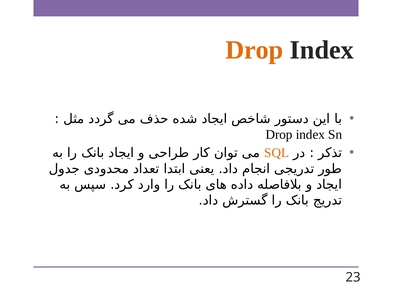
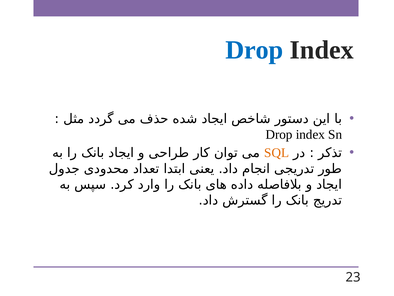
Drop at (254, 50) colour: orange -> blue
